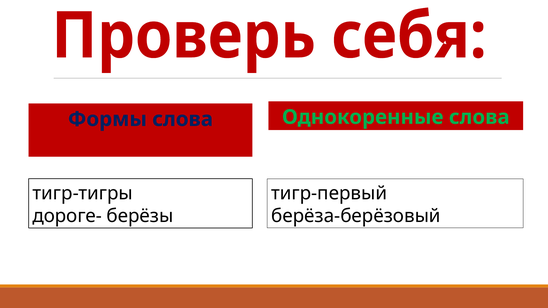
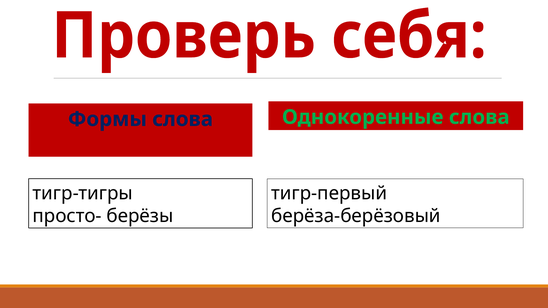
дороге-: дороге- -> просто-
